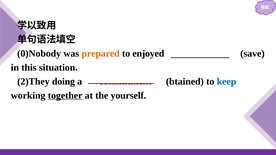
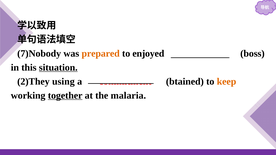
0)Nobody: 0)Nobody -> 7)Nobody
save: save -> boss
situation underline: none -> present
doing: doing -> using
keep colour: blue -> orange
yourself: yourself -> malaria
